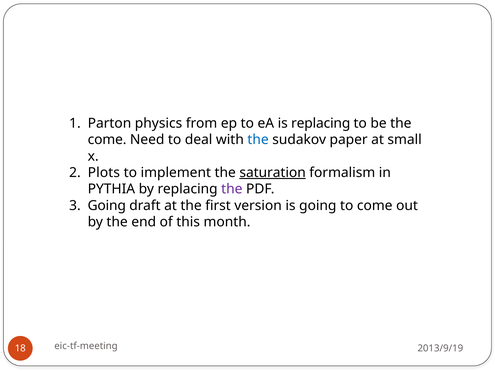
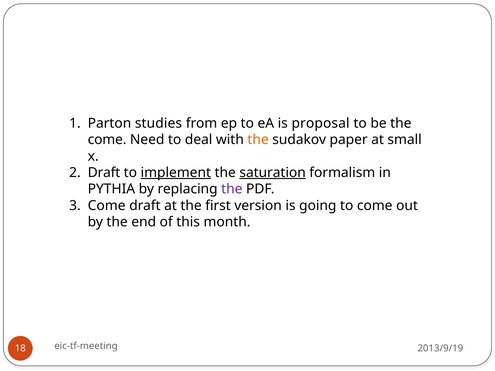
physics: physics -> studies
is replacing: replacing -> proposal
the at (258, 140) colour: blue -> orange
Plots at (104, 173): Plots -> Draft
implement underline: none -> present
Going at (107, 206): Going -> Come
